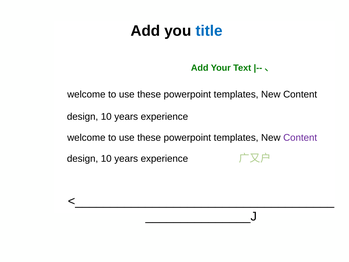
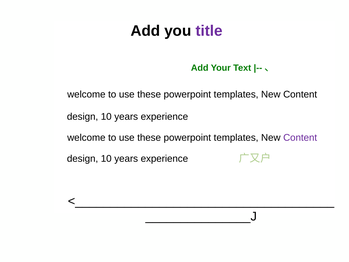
title colour: blue -> purple
